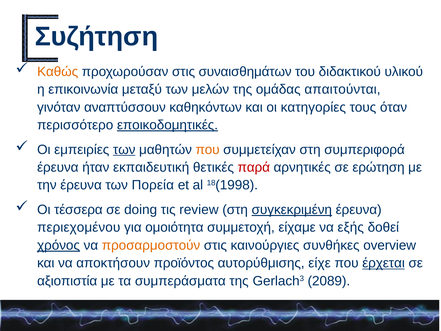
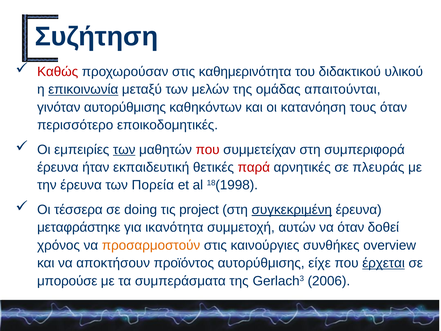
Καθώς colour: orange -> red
συναισθημάτων: συναισθημάτων -> καθημερινότητα
επικοινωνία underline: none -> present
γινόταν αναπτύσσουν: αναπτύσσουν -> αυτορύθμισης
κατηγορίες: κατηγορίες -> κατανόηση
εποικοδομητικές underline: present -> none
που at (208, 150) colour: orange -> red
ερώτηση: ερώτηση -> πλευράς
review: review -> project
περιεχομένου: περιεχομένου -> μεταφράστηκε
ομοιότητα: ομοιότητα -> ικανότητα
είχαμε: είχαμε -> αυτών
να εξής: εξής -> όταν
χρόνος underline: present -> none
αξιοπιστία: αξιοπιστία -> μπορούσε
2089: 2089 -> 2006
